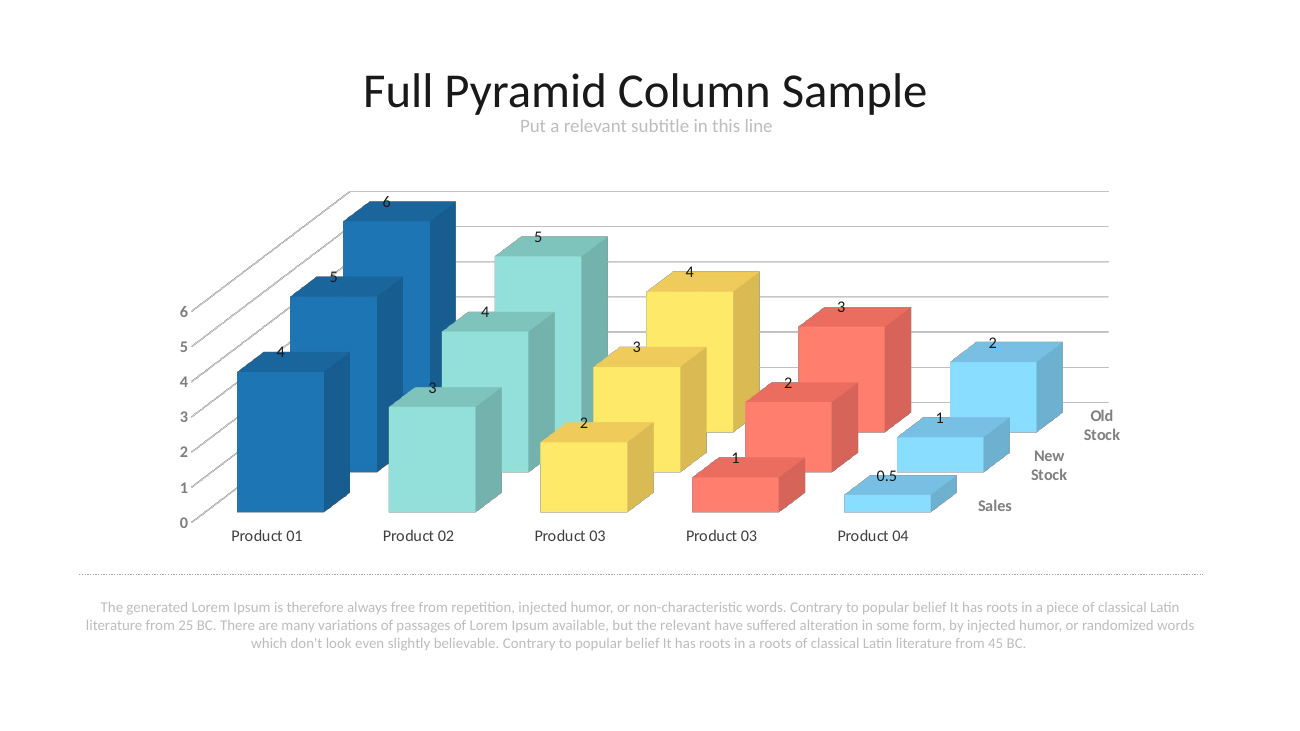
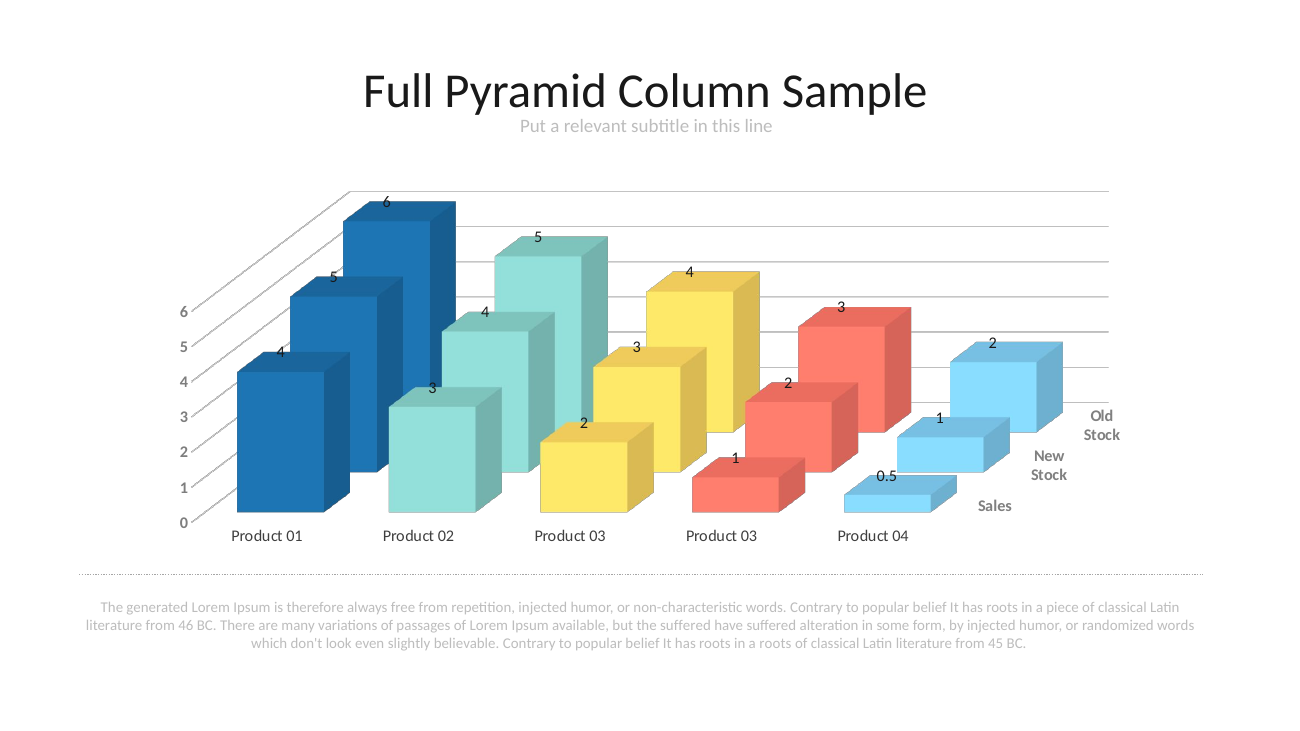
25: 25 -> 46
the relevant: relevant -> suffered
